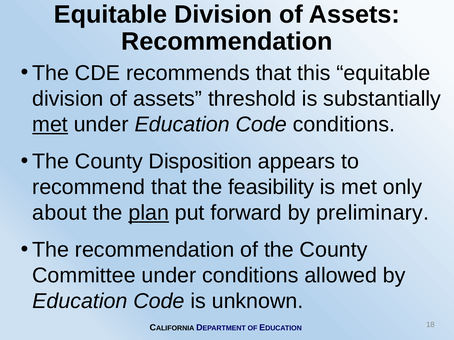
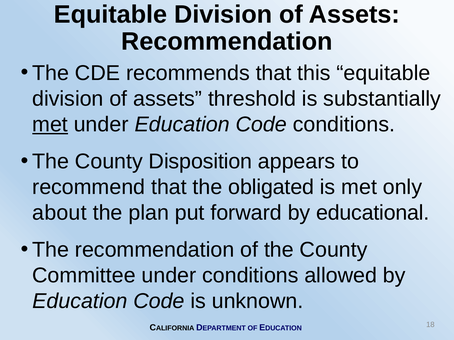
feasibility: feasibility -> obligated
plan underline: present -> none
preliminary: preliminary -> educational
